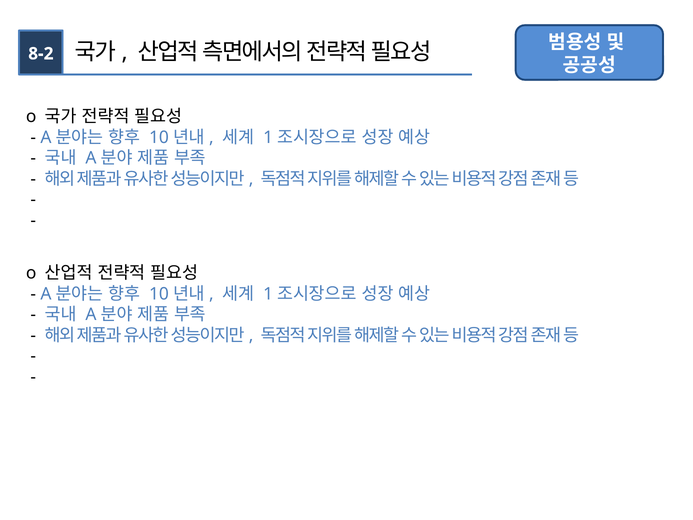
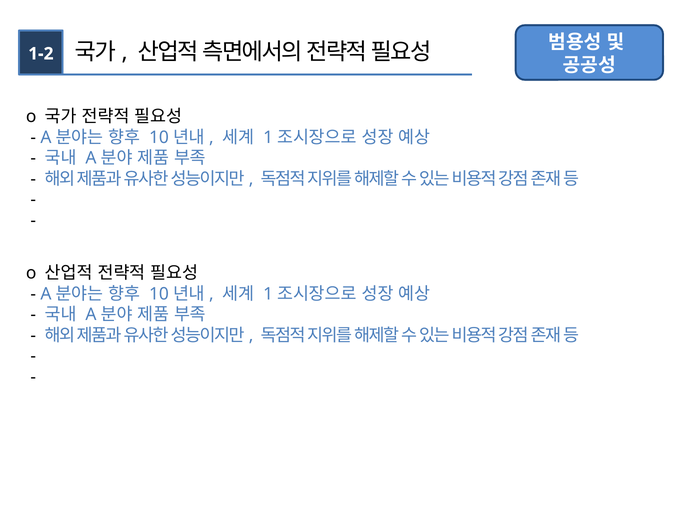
8-2: 8-2 -> 1-2
